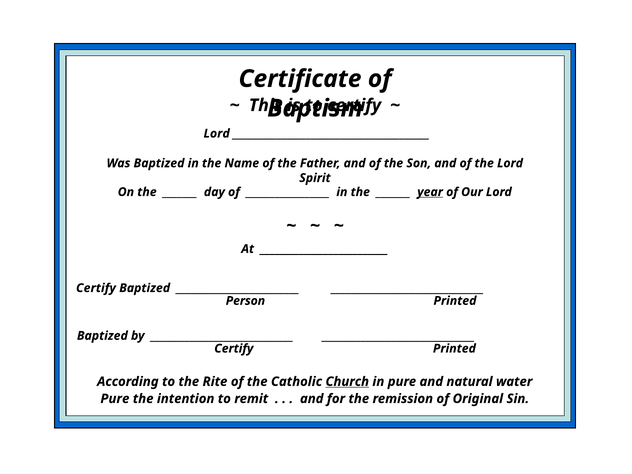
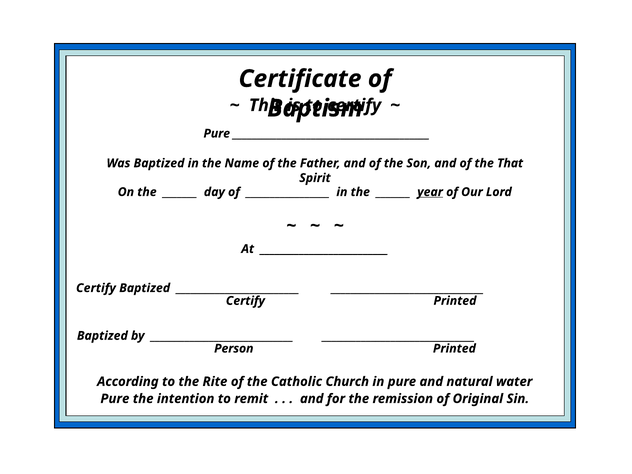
Lord at (217, 134): Lord -> Pure
the Lord: Lord -> That
Person at (245, 301): Person -> Certify
Certify at (234, 349): Certify -> Person
Church underline: present -> none
